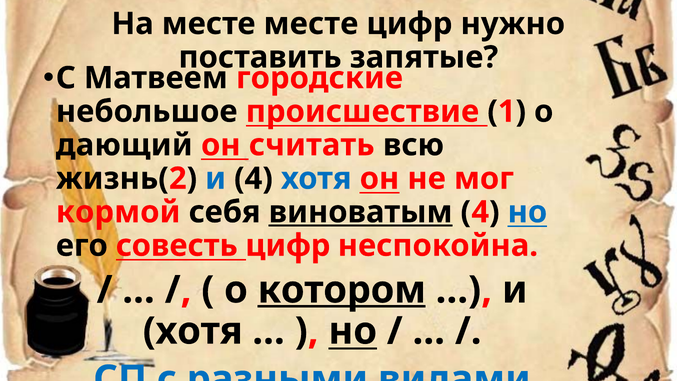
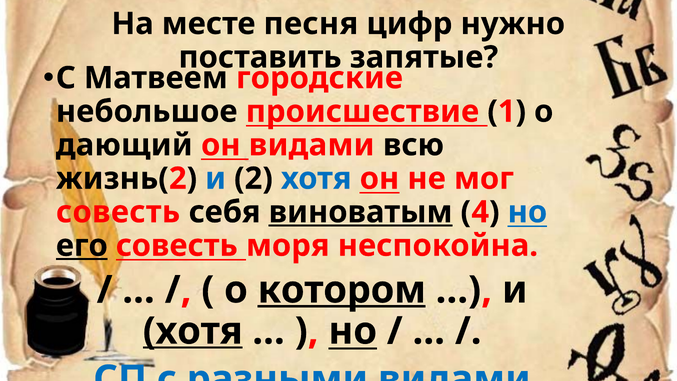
месте месте: месте -> песня
он считать: считать -> видами
и 4: 4 -> 2
кормой at (118, 212): кормой -> совесть
его underline: none -> present
совесть цифр: цифр -> моря
хотя at (193, 331) underline: none -> present
